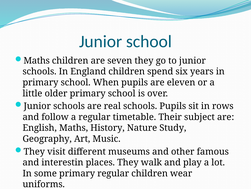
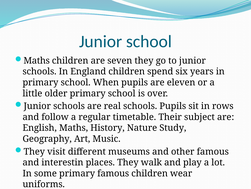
primary regular: regular -> famous
